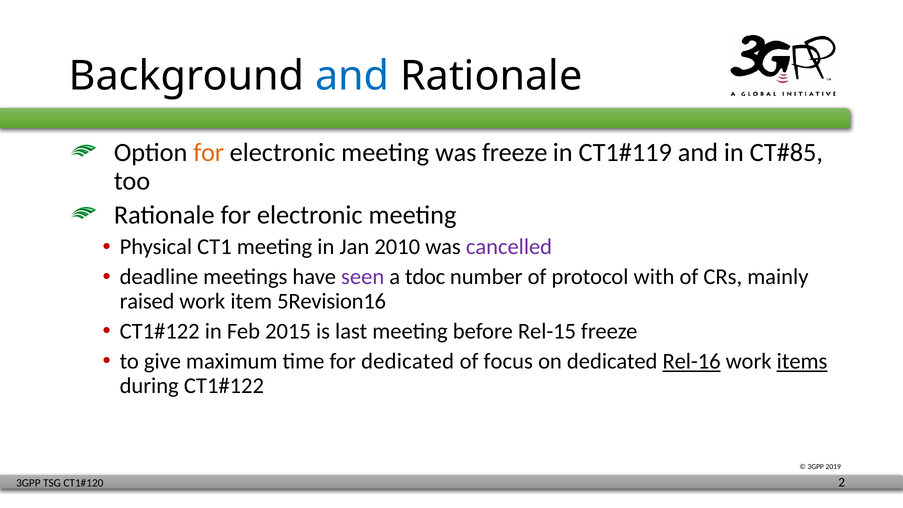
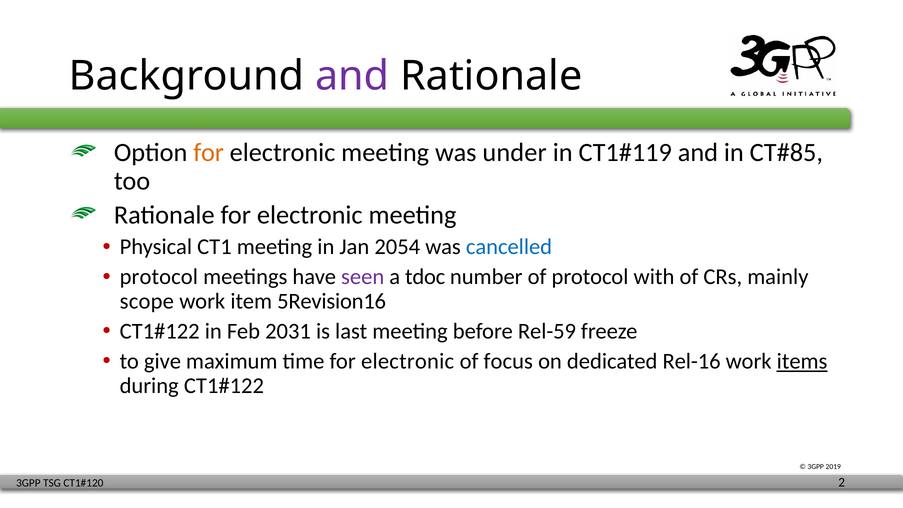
and at (352, 76) colour: blue -> purple
was freeze: freeze -> under
2010: 2010 -> 2054
cancelled colour: purple -> blue
deadline at (159, 277): deadline -> protocol
raised: raised -> scope
2015: 2015 -> 2031
Rel-15: Rel-15 -> Rel-59
time for dedicated: dedicated -> electronic
Rel-16 underline: present -> none
